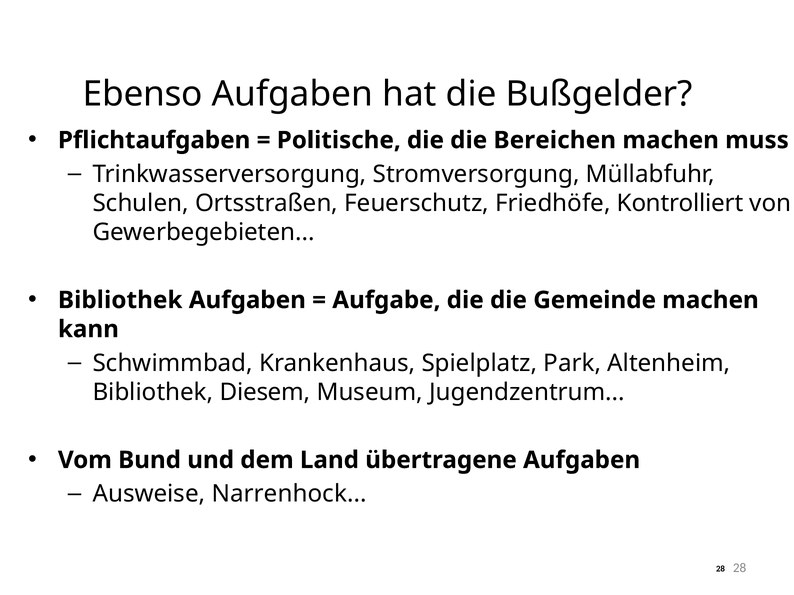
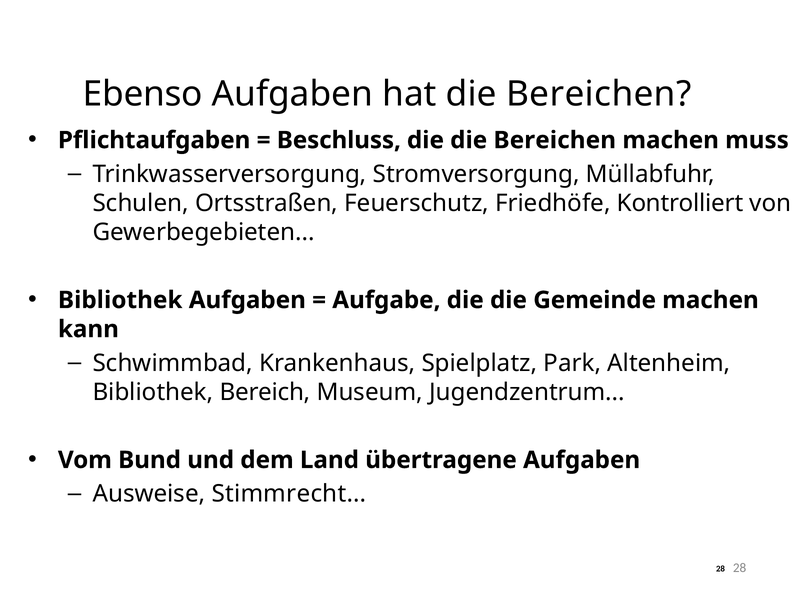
hat die Bußgelder: Bußgelder -> Bereichen
Politische: Politische -> Beschluss
Diesem: Diesem -> Bereich
Narrenhock: Narrenhock -> Stimmrecht
